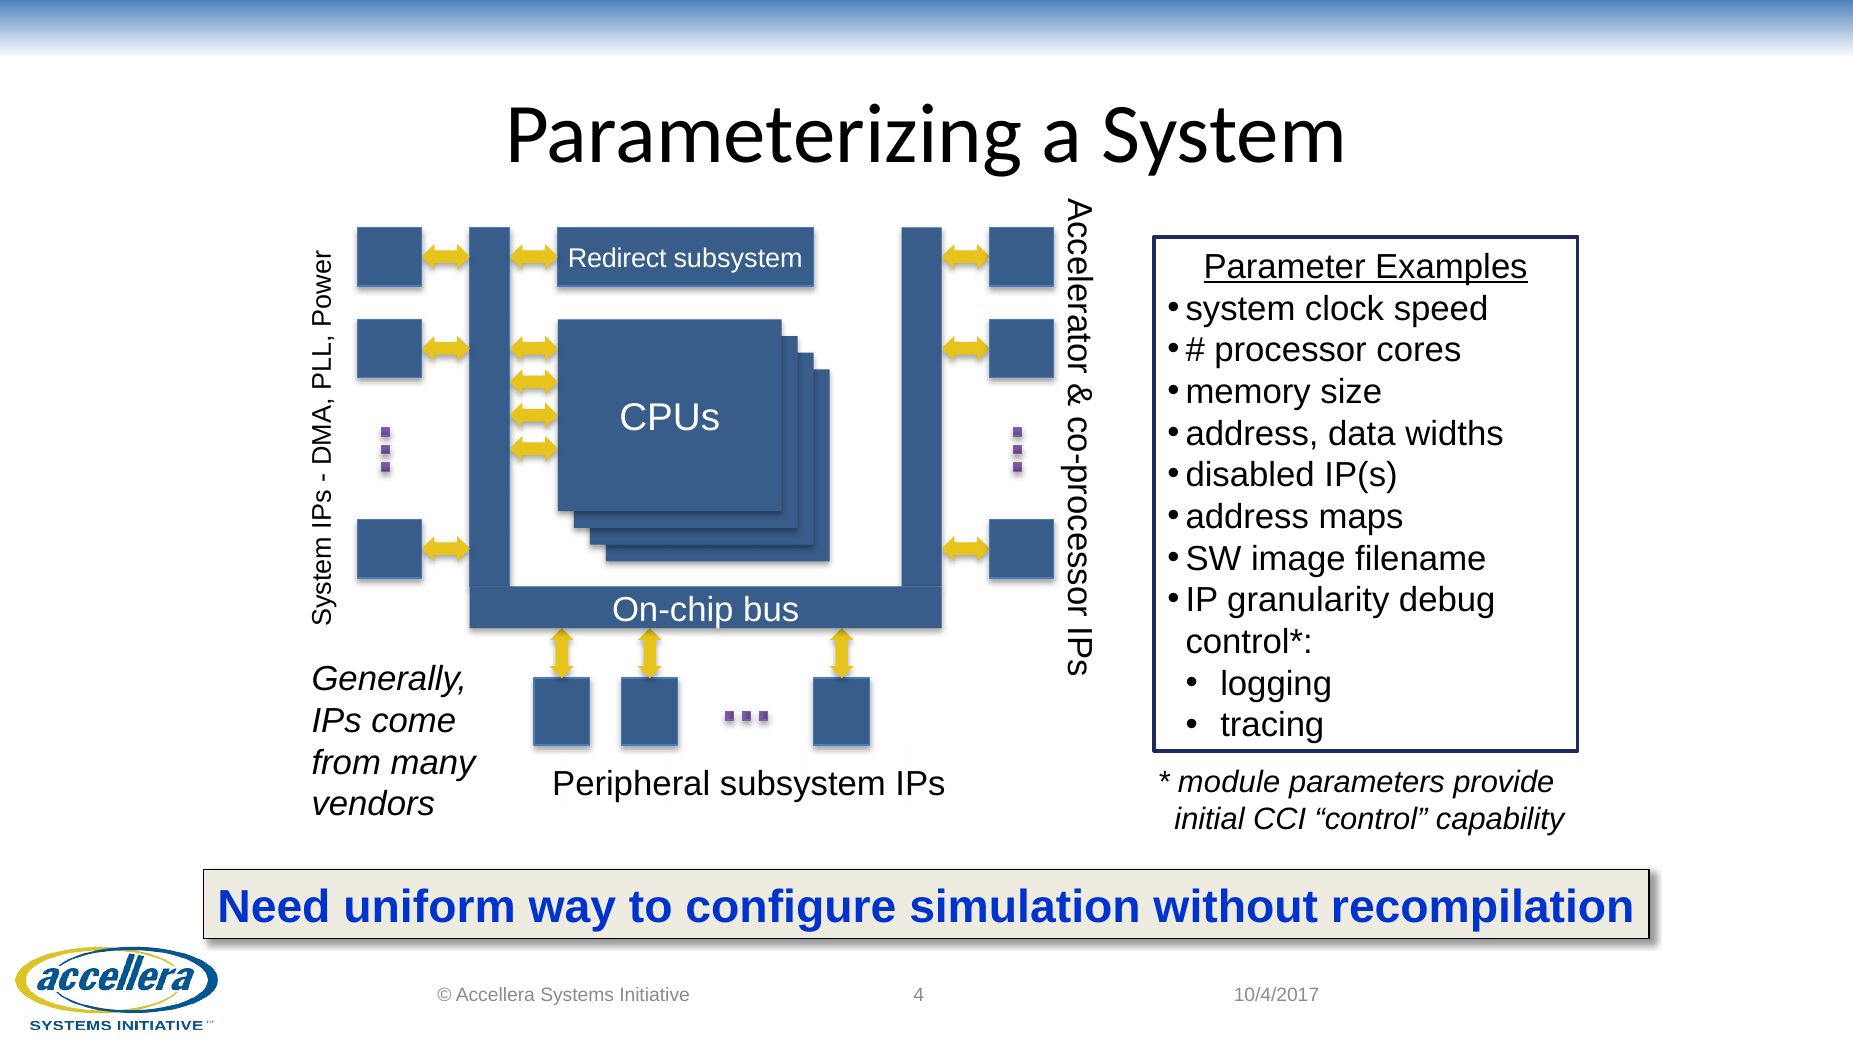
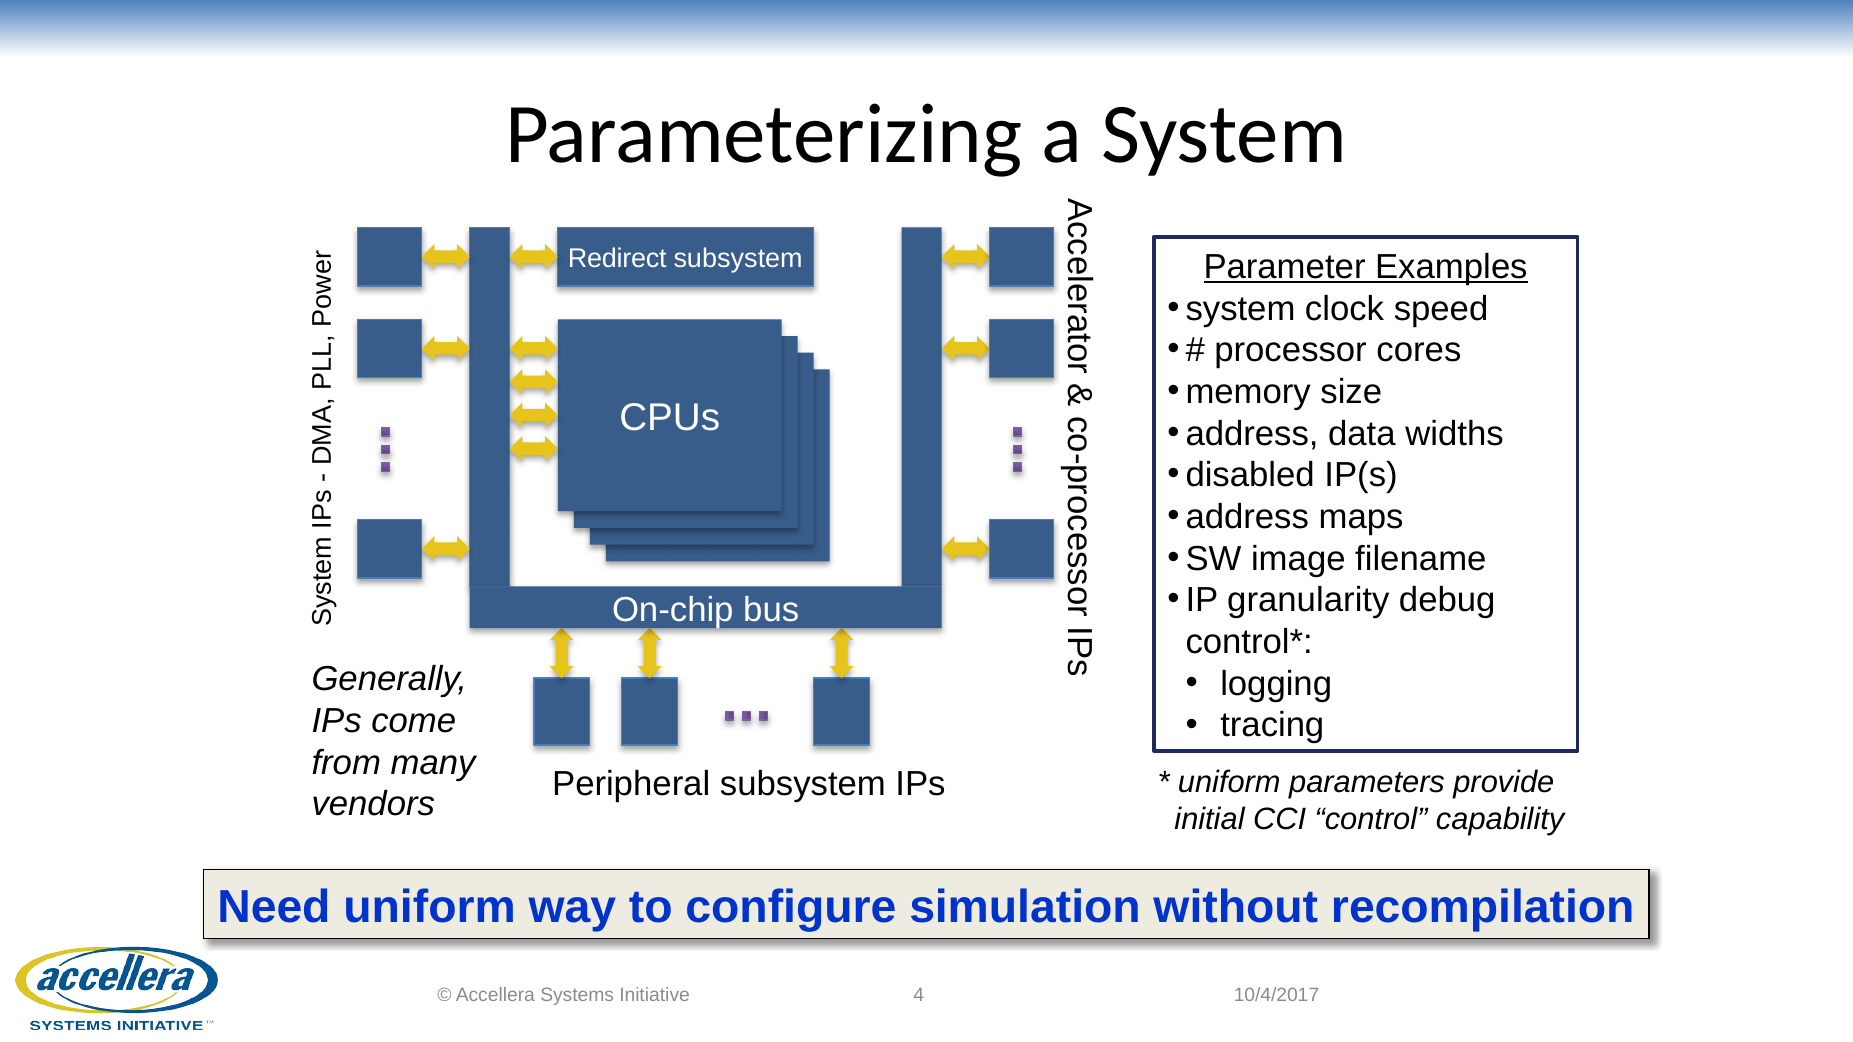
module at (1229, 782): module -> uniform
